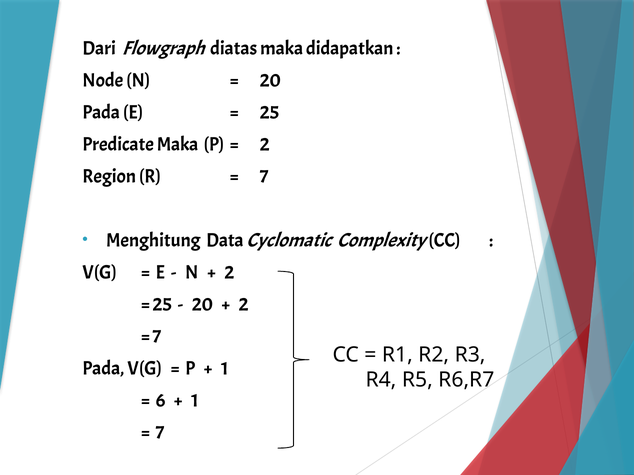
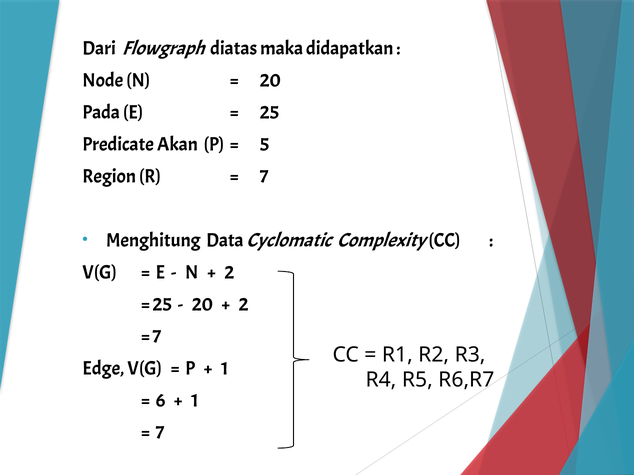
Predicate Maka: Maka -> Akan
2 at (265, 144): 2 -> 5
Pada at (103, 369): Pada -> Edge
